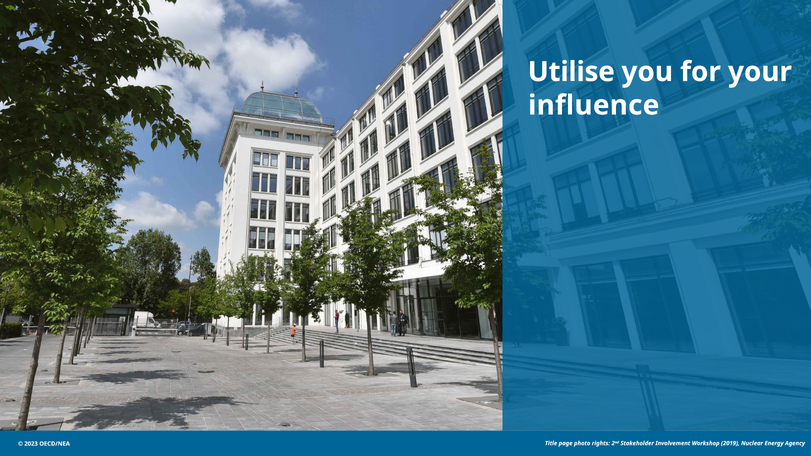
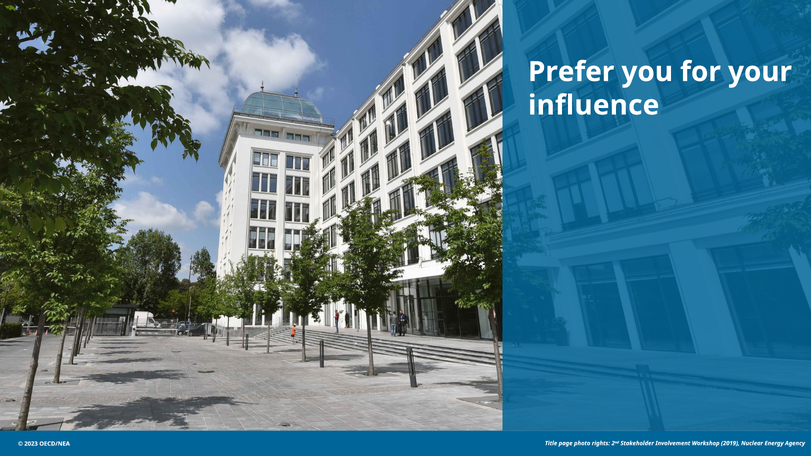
Utilise: Utilise -> Prefer
